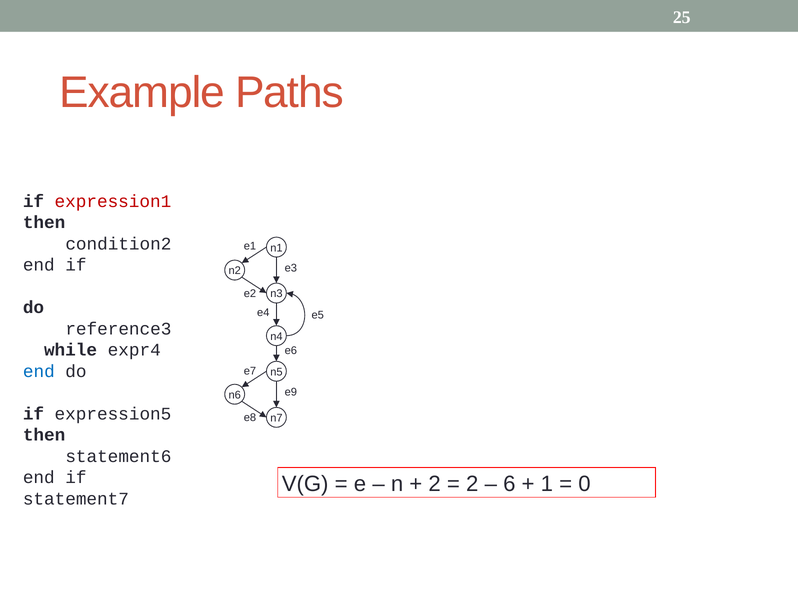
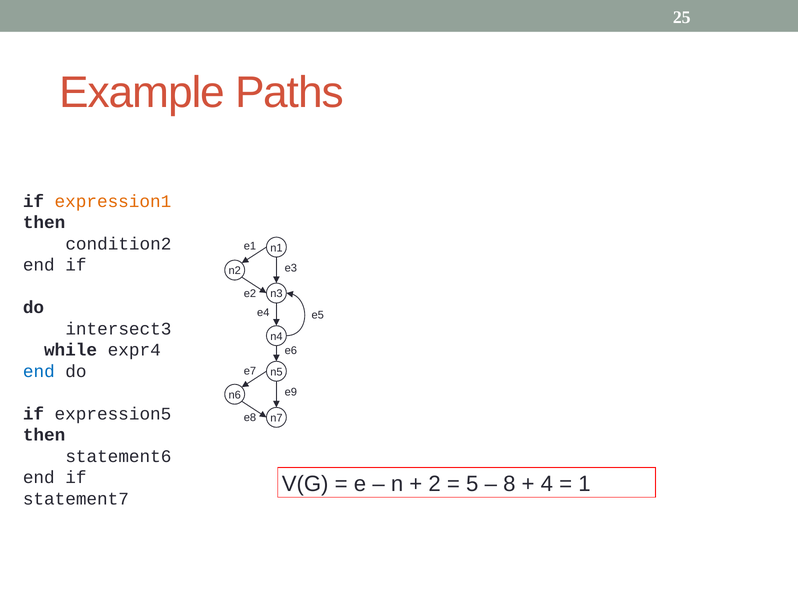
expression1 colour: red -> orange
reference3: reference3 -> intersect3
2 at (472, 484): 2 -> 5
6: 6 -> 8
1: 1 -> 4
0: 0 -> 1
